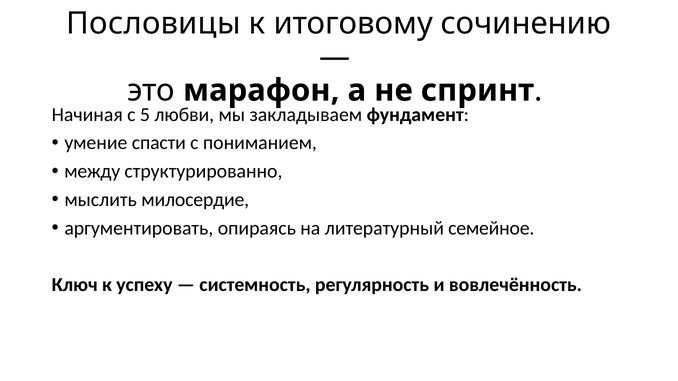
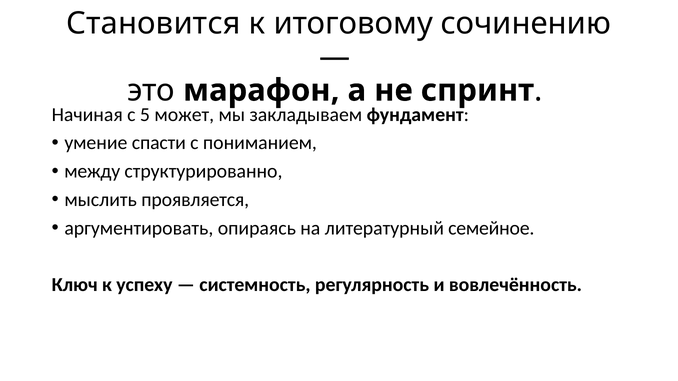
Пословицы: Пословицы -> Становится
любви: любви -> может
милосердие: милосердие -> проявляется
